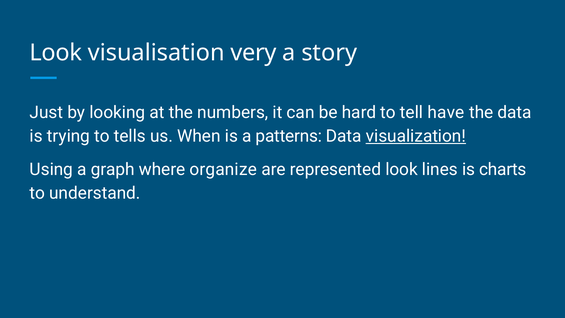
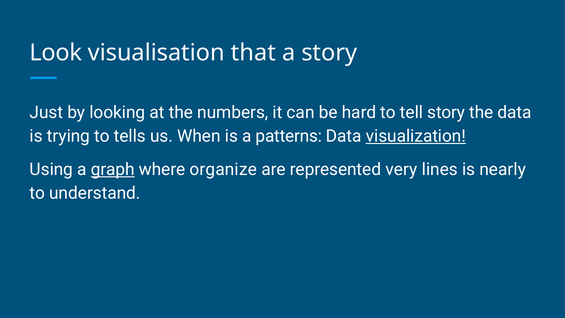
very: very -> that
tell have: have -> story
graph underline: none -> present
represented look: look -> very
charts: charts -> nearly
